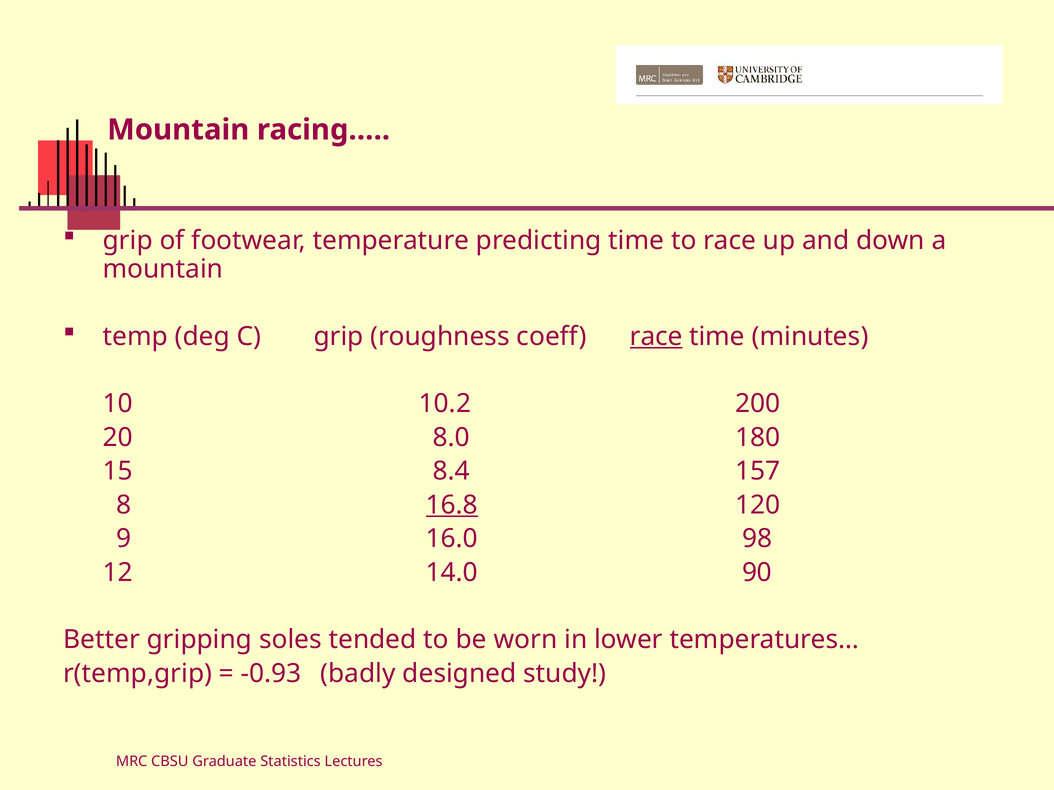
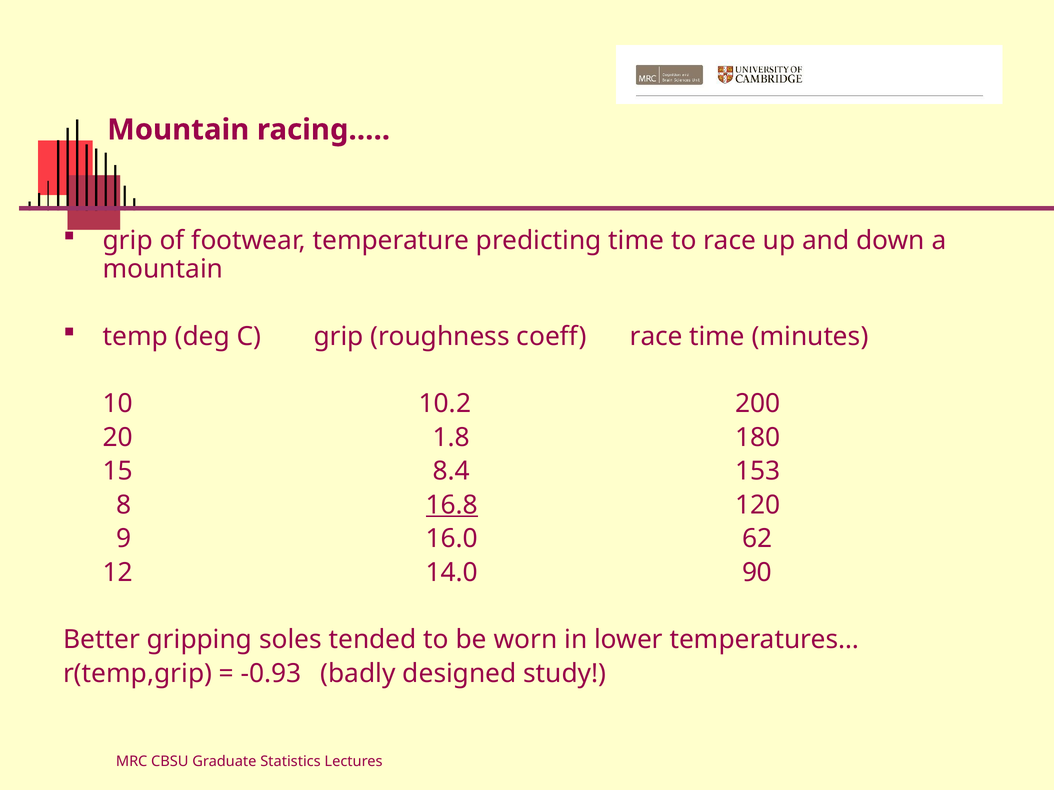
race at (656, 337) underline: present -> none
8.0: 8.0 -> 1.8
157: 157 -> 153
98: 98 -> 62
